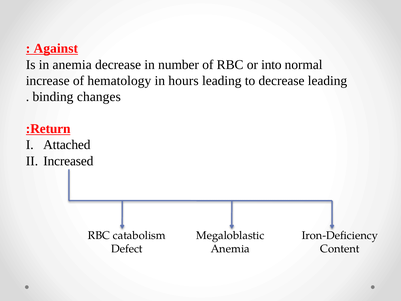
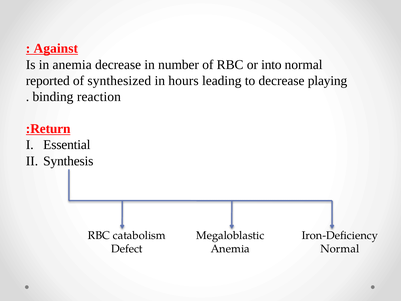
increase: increase -> reported
hematology: hematology -> synthesized
decrease leading: leading -> playing
changes: changes -> reaction
Attached: Attached -> Essential
Increased: Increased -> Synthesis
Content at (340, 249): Content -> Normal
